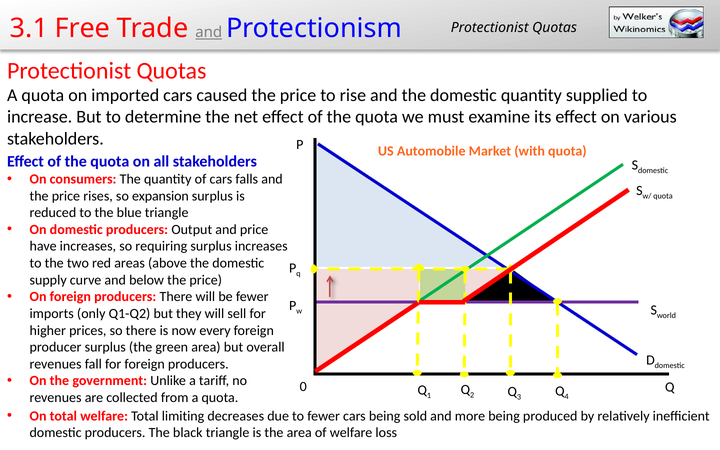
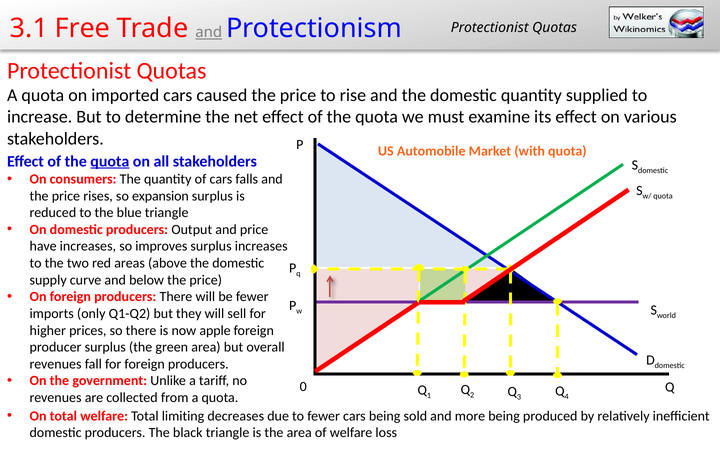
quota at (110, 161) underline: none -> present
requiring: requiring -> improves
every: every -> apple
